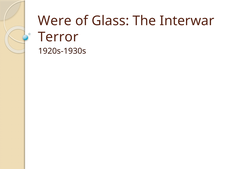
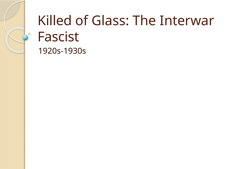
Were: Were -> Killed
Terror: Terror -> Fascist
